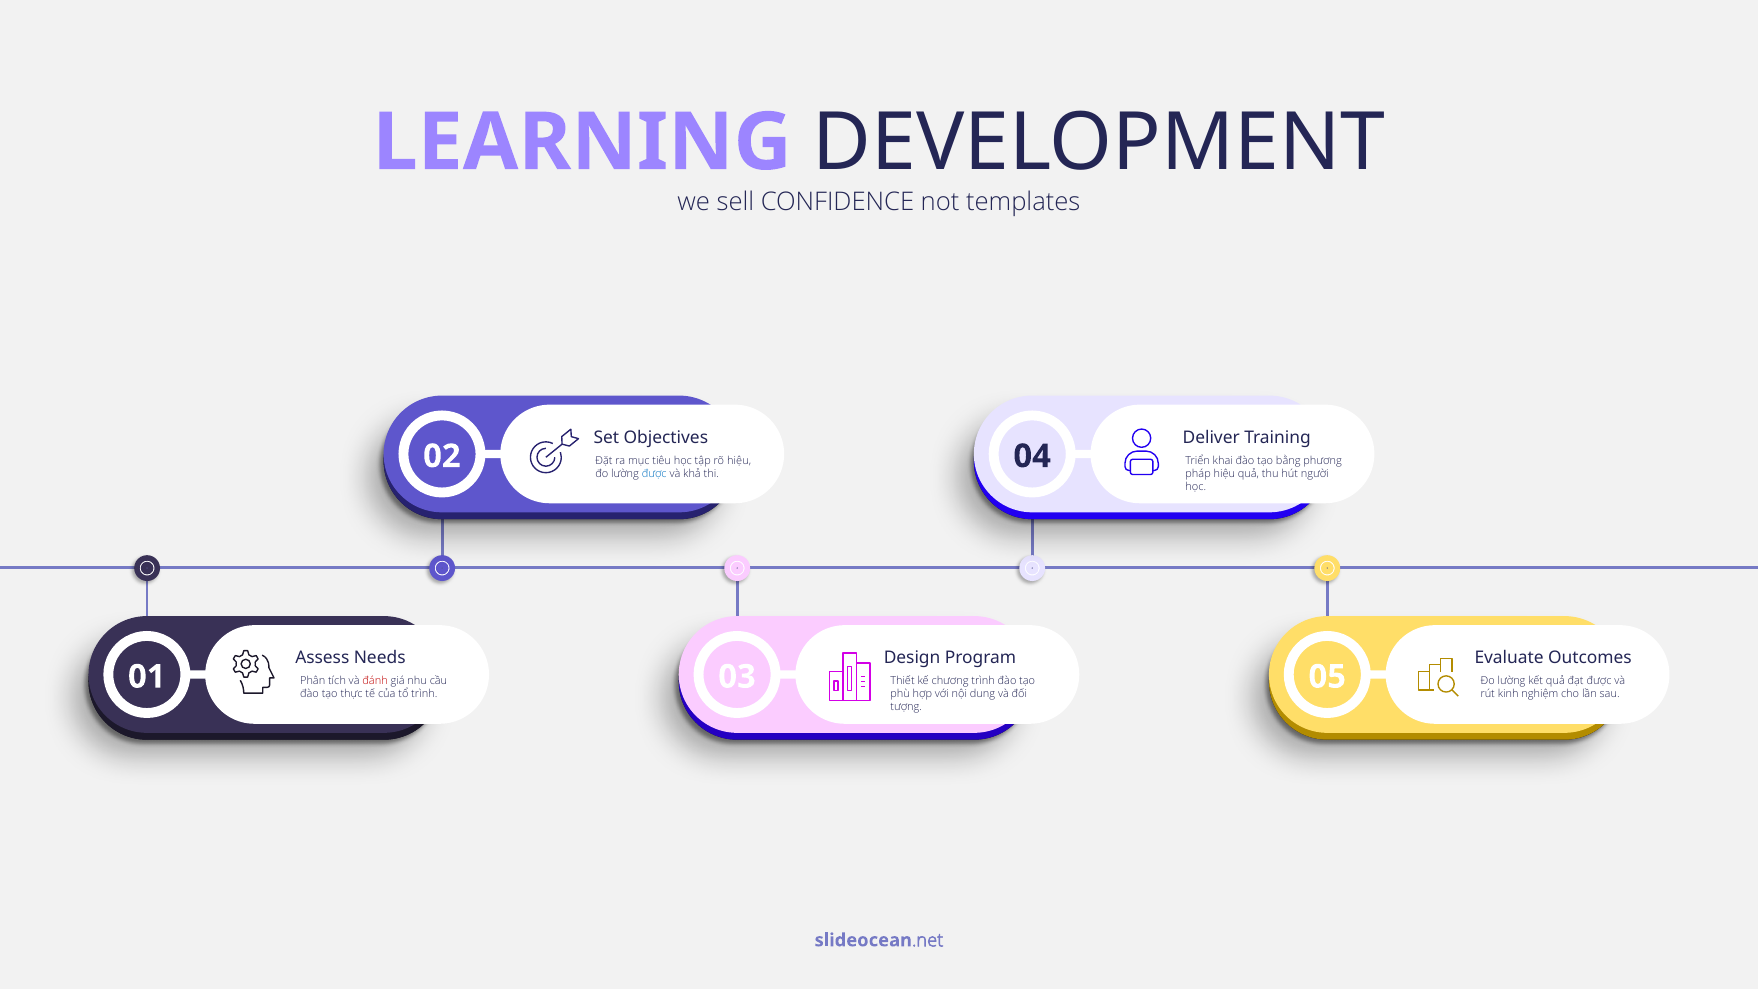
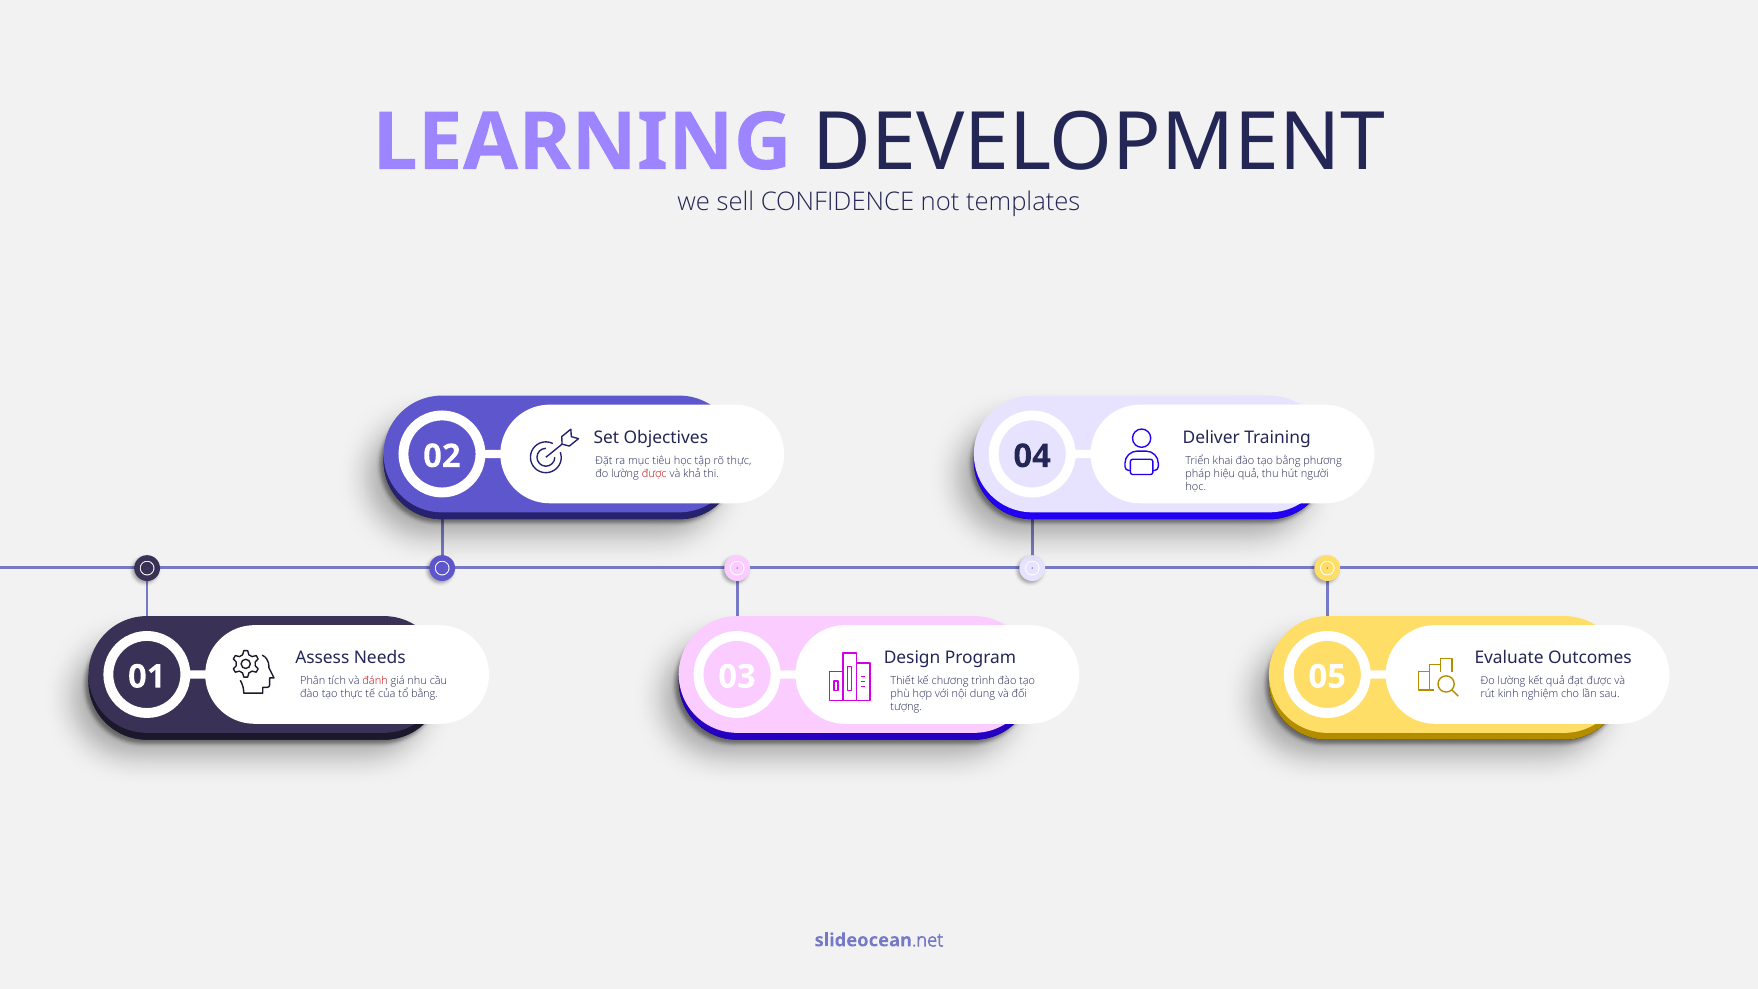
rõ hiệu: hiệu -> thực
được at (654, 474) colour: blue -> red
tổ trình: trình -> bằng
